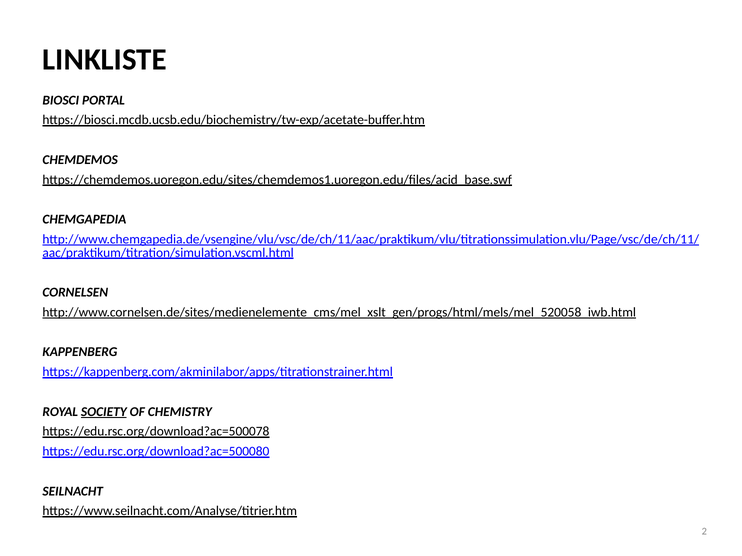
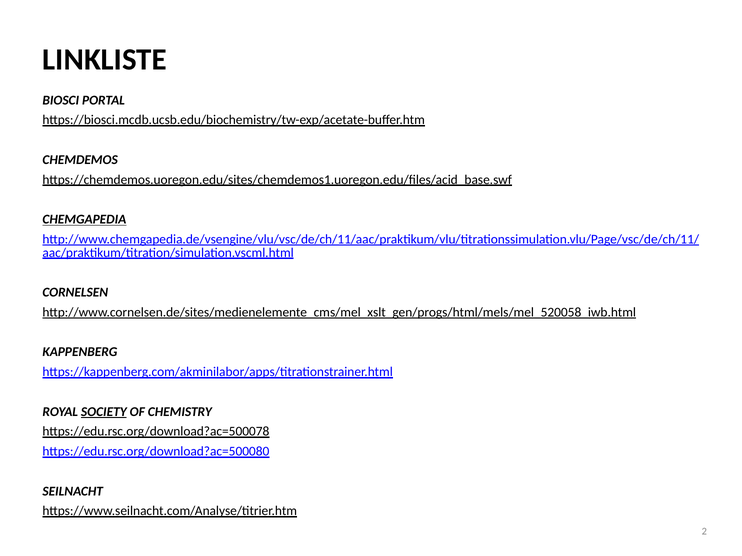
CHEMGAPEDIA underline: none -> present
